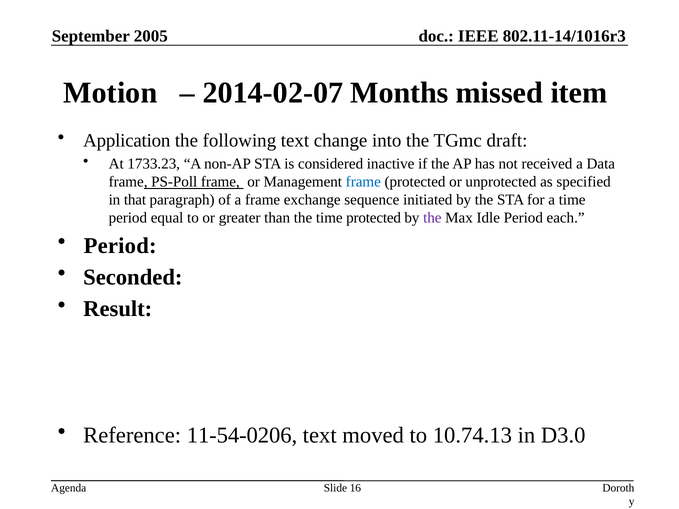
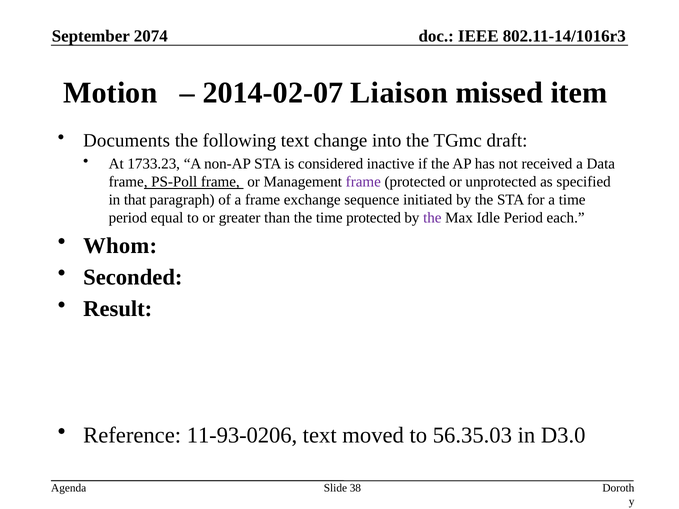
2005: 2005 -> 2074
Months: Months -> Liaison
Application: Application -> Documents
frame at (363, 182) colour: blue -> purple
Period at (120, 246): Period -> Whom
11-54-0206: 11-54-0206 -> 11-93-0206
10.74.13: 10.74.13 -> 56.35.03
16: 16 -> 38
